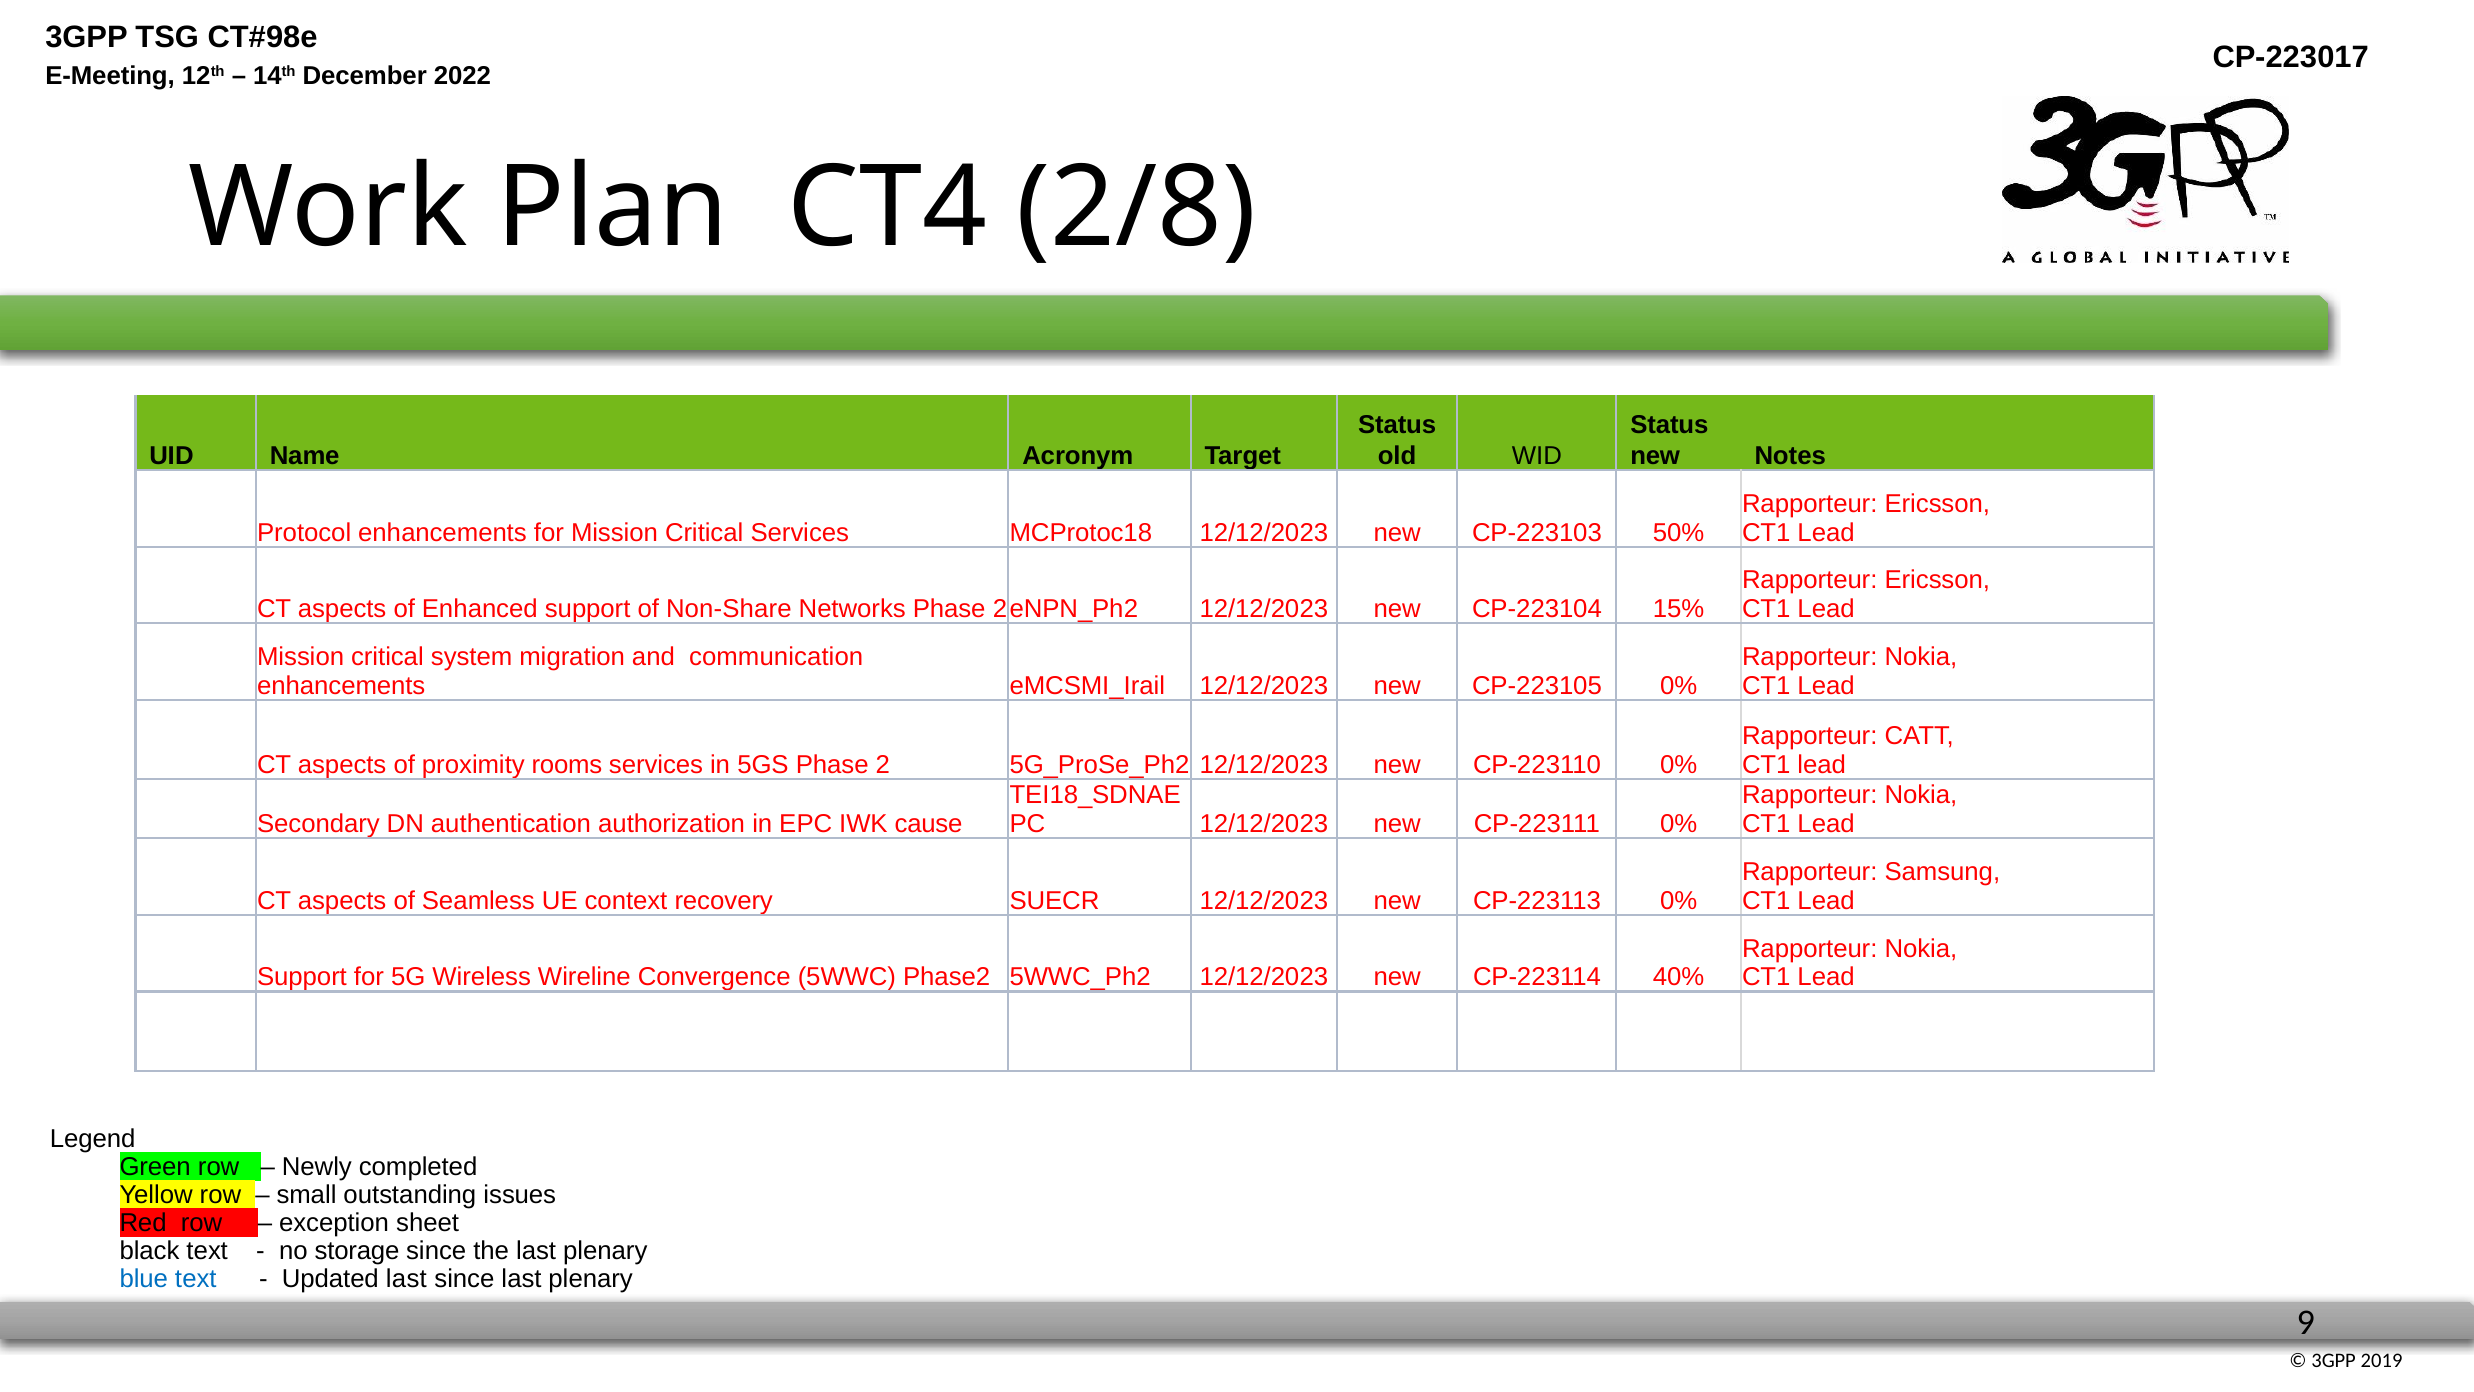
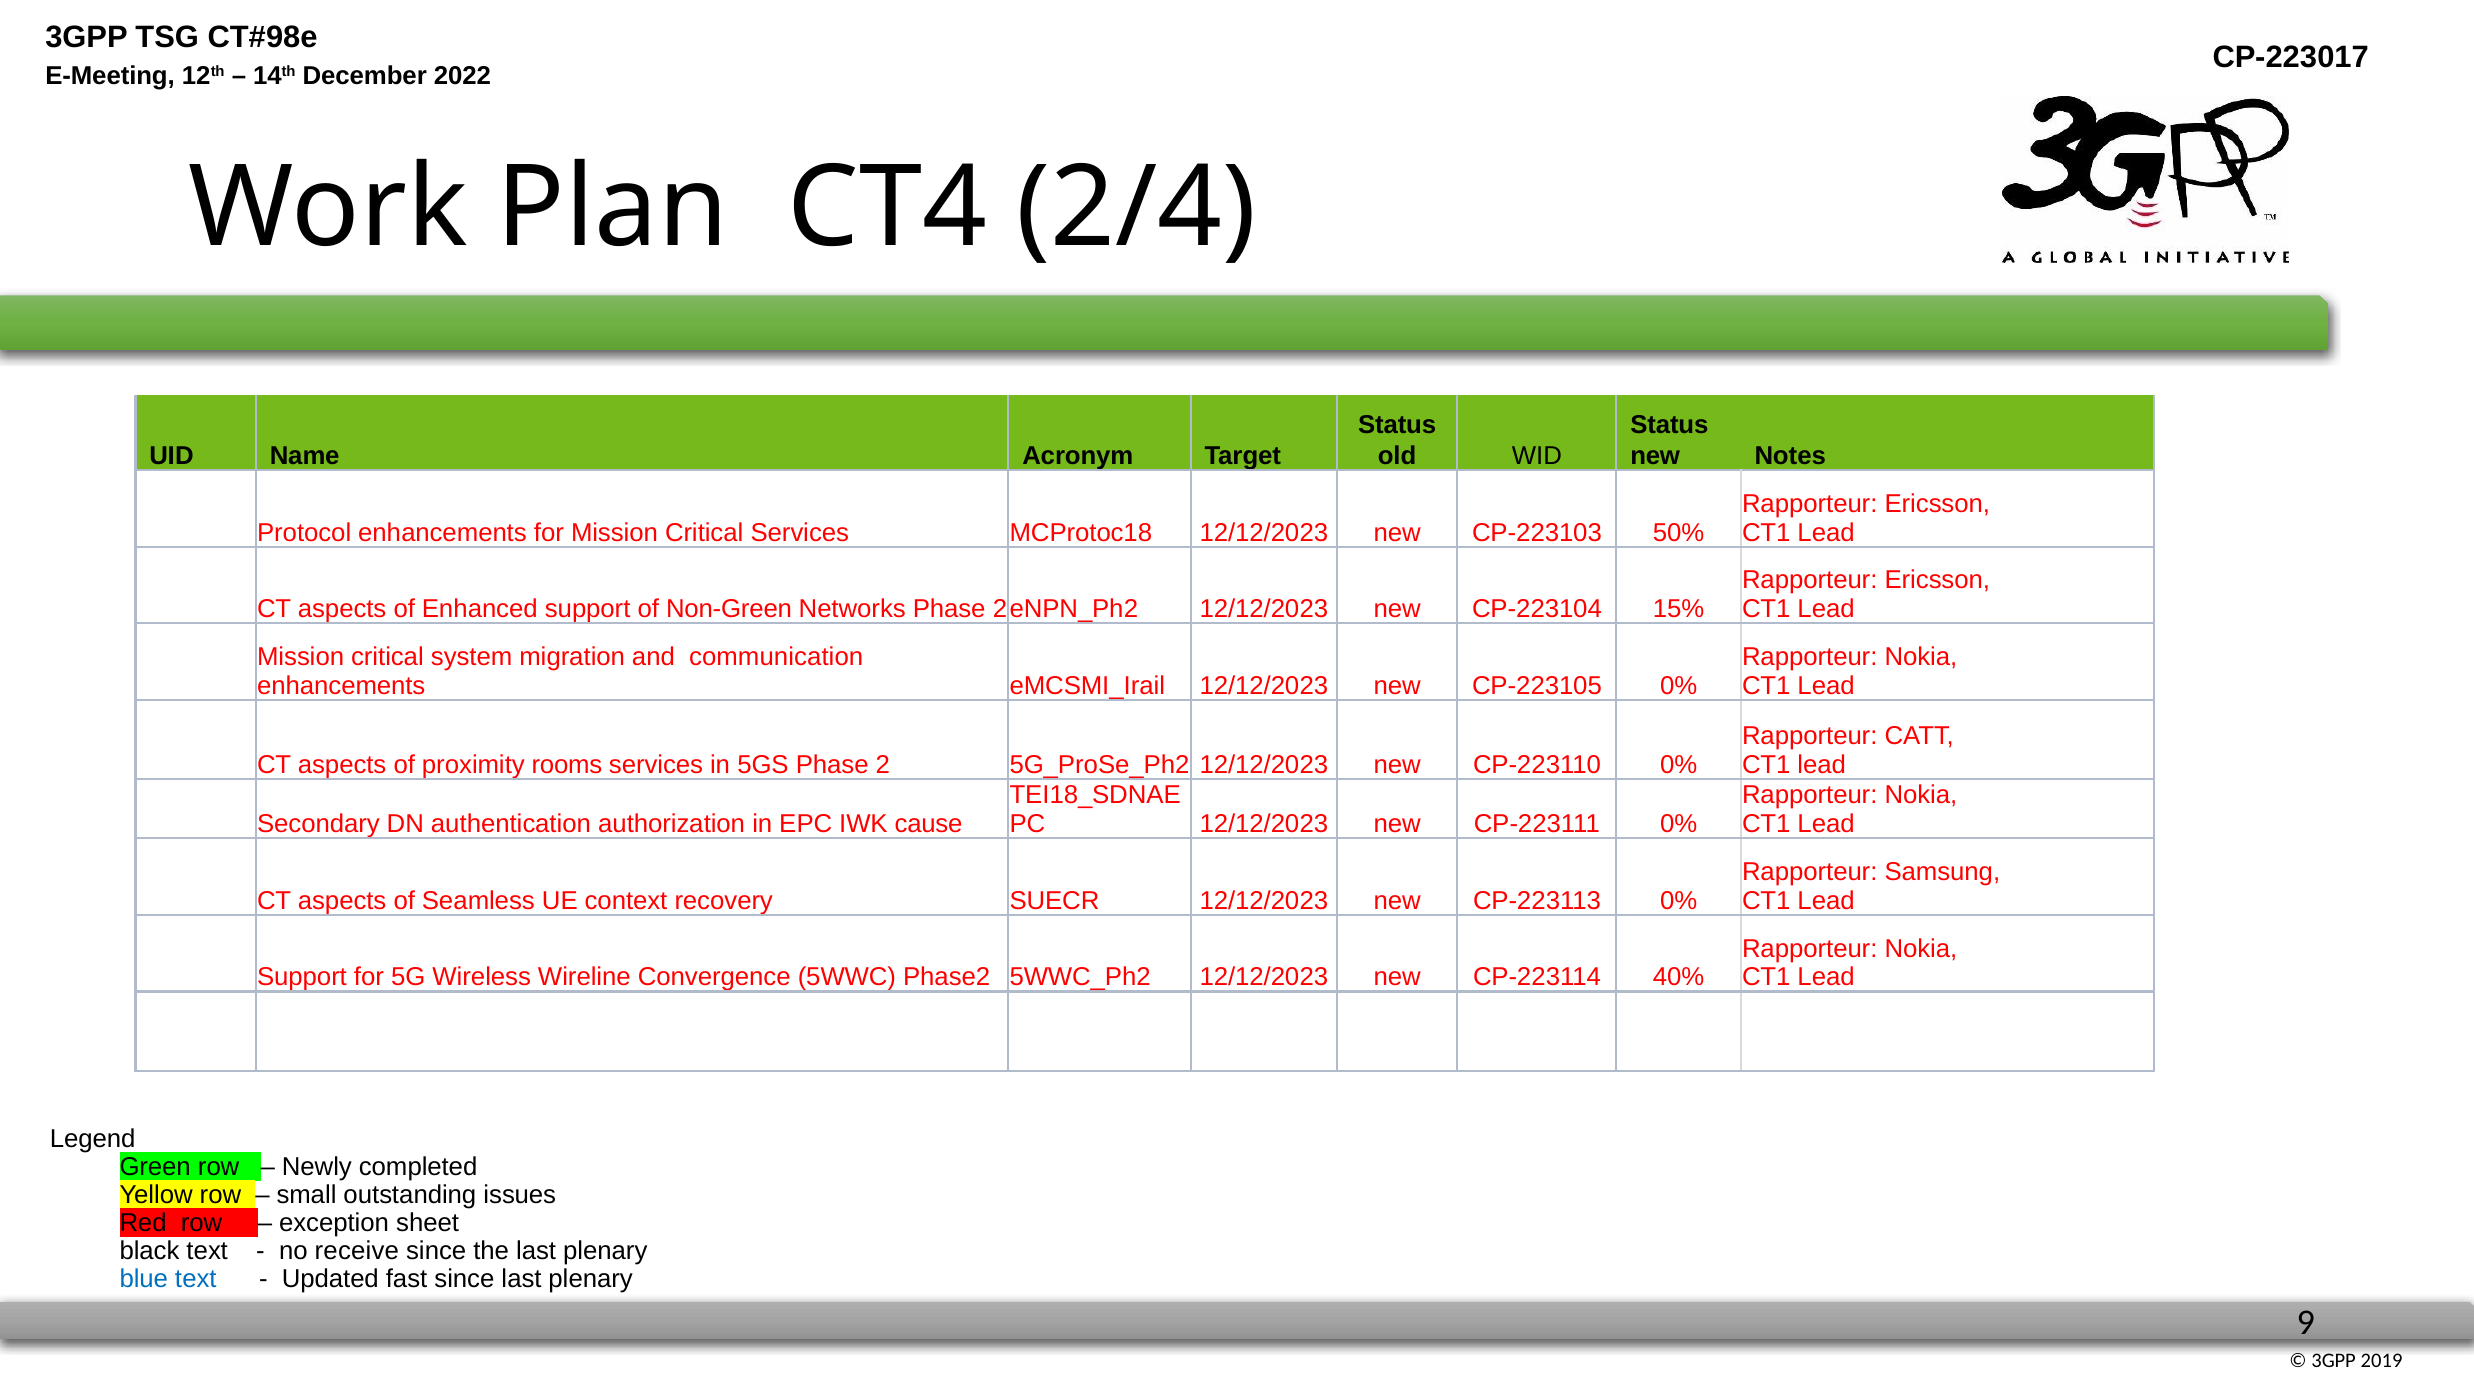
2/8: 2/8 -> 2/4
Non-Share: Non-Share -> Non-Green
storage: storage -> receive
Updated last: last -> fast
